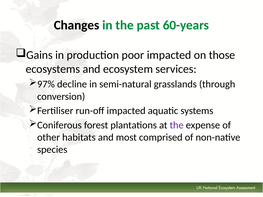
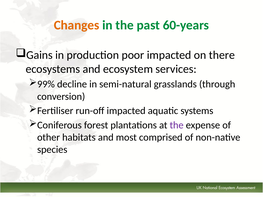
Changes colour: black -> orange
those: those -> there
97%: 97% -> 99%
